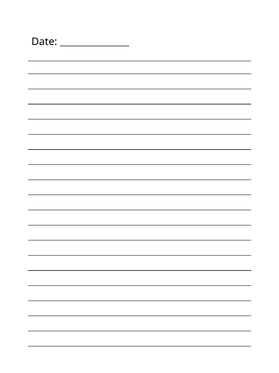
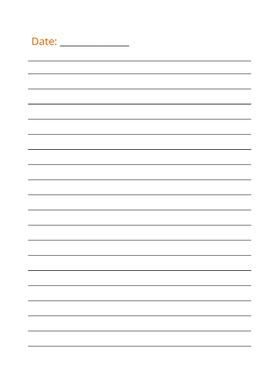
Date colour: black -> orange
